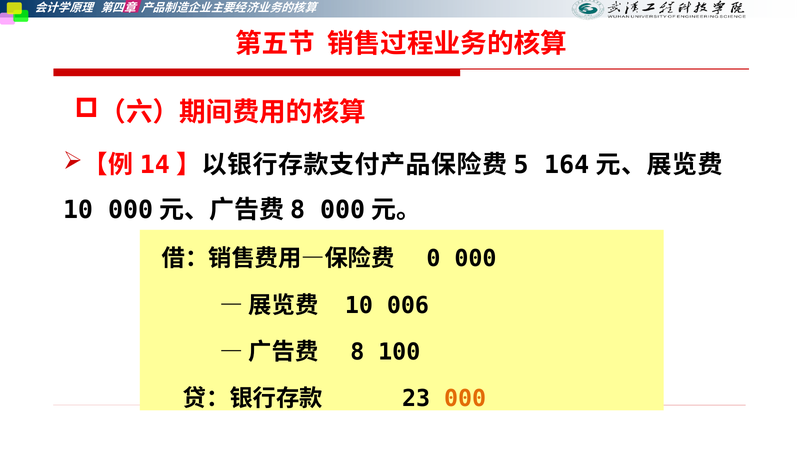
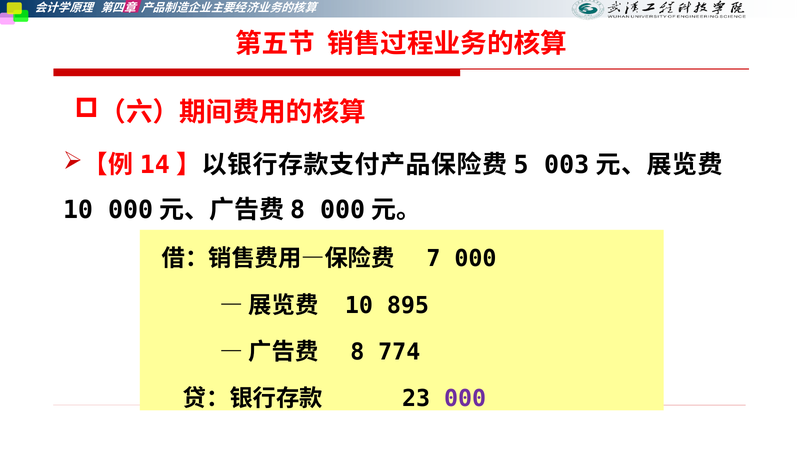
164: 164 -> 003
0: 0 -> 7
006: 006 -> 895
100: 100 -> 774
000 at (465, 398) colour: orange -> purple
